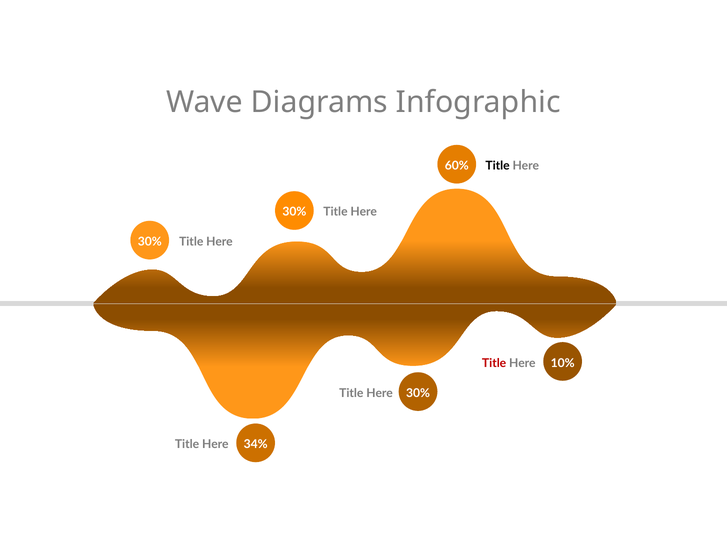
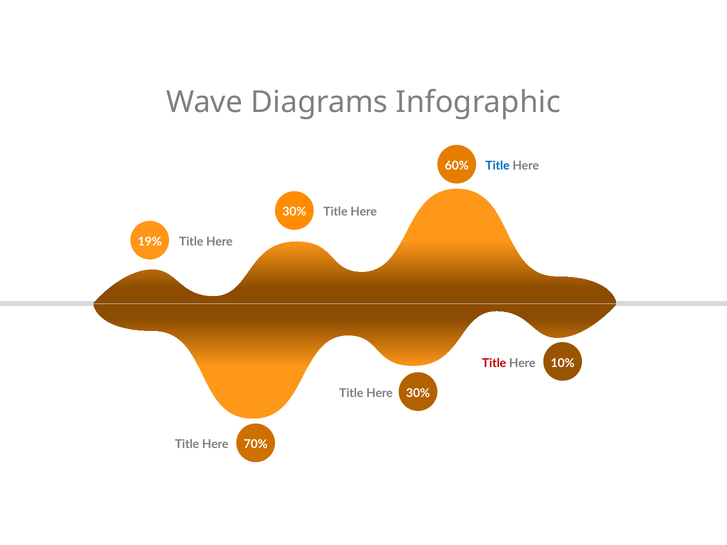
Title at (498, 166) colour: black -> blue
30% at (150, 242): 30% -> 19%
34%: 34% -> 70%
